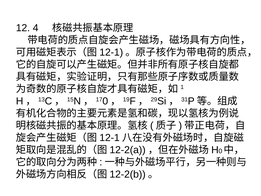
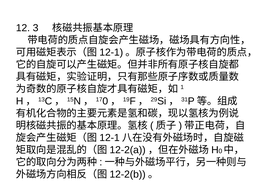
4: 4 -> 3
